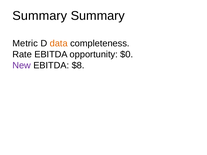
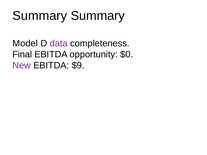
Metric: Metric -> Model
data colour: orange -> purple
Rate: Rate -> Final
$8: $8 -> $9
